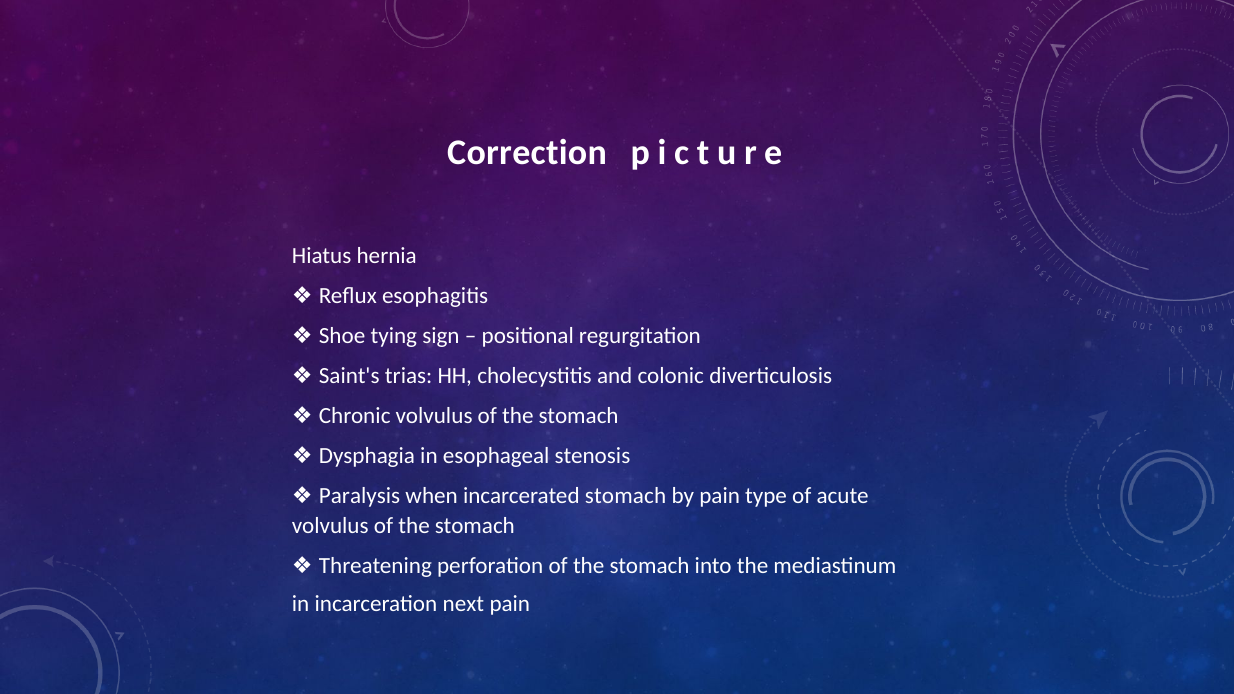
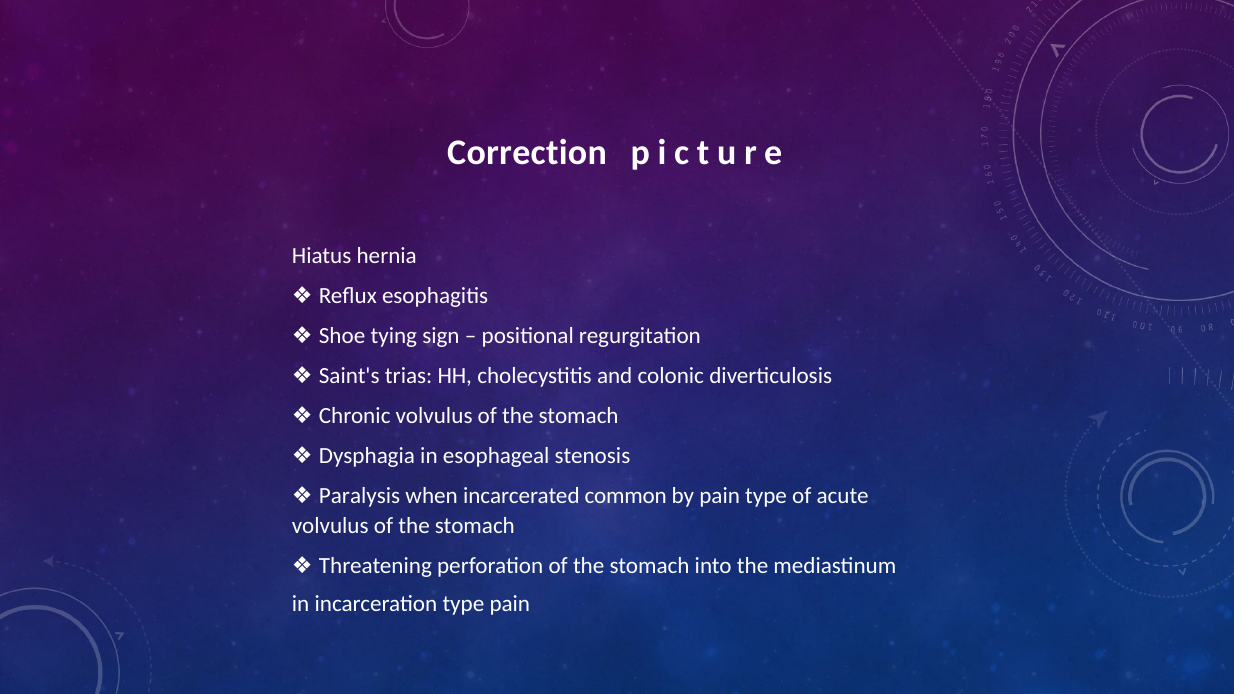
incarcerated stomach: stomach -> common
incarceration next: next -> type
